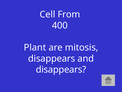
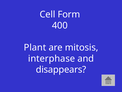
From: From -> Form
disappears at (52, 58): disappears -> interphase
